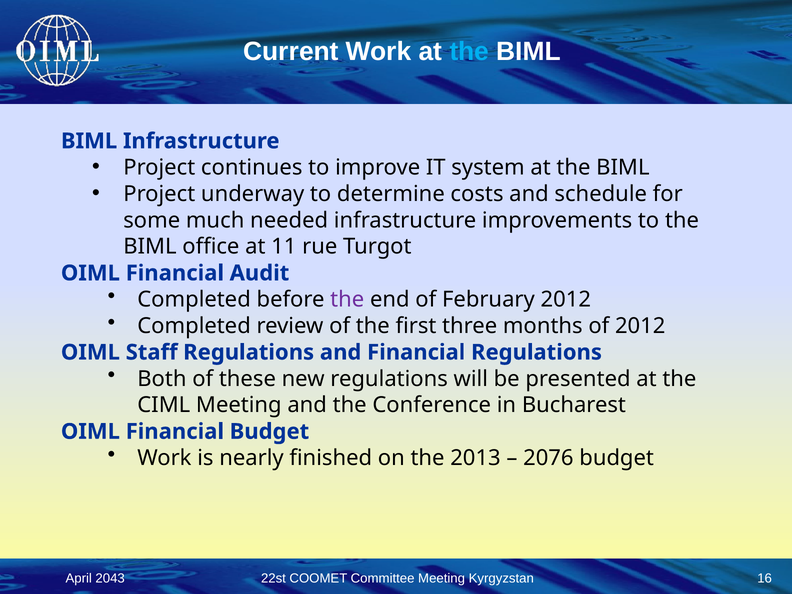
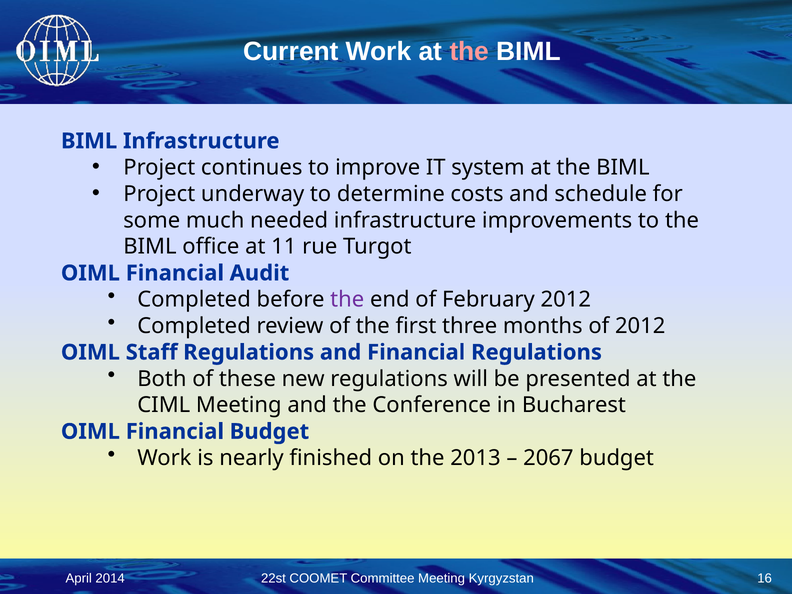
the at (469, 51) colour: light blue -> pink
2076: 2076 -> 2067
2043: 2043 -> 2014
